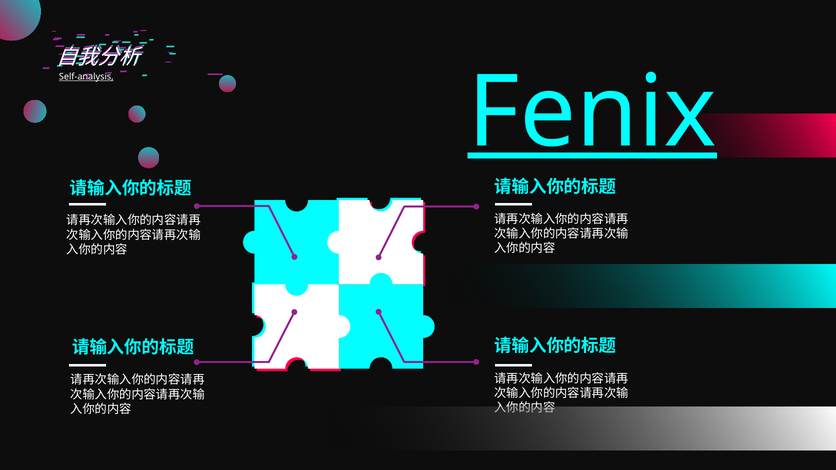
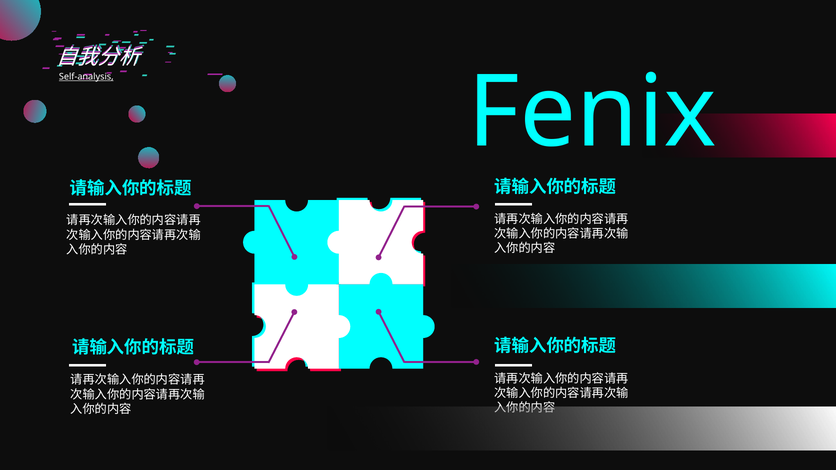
Fenix underline: present -> none
